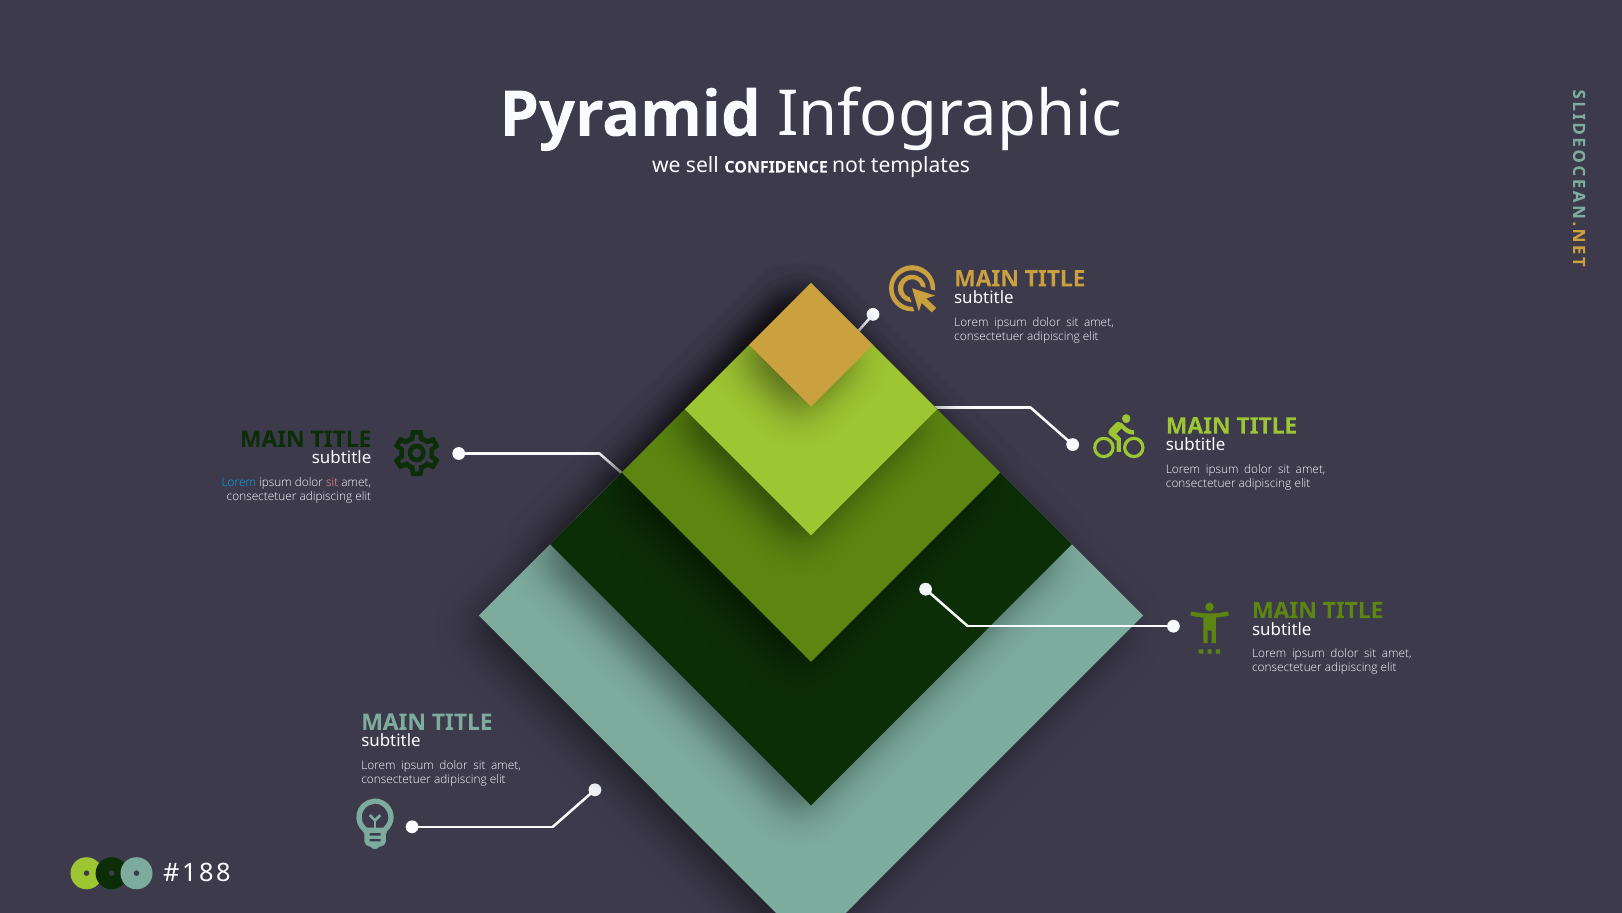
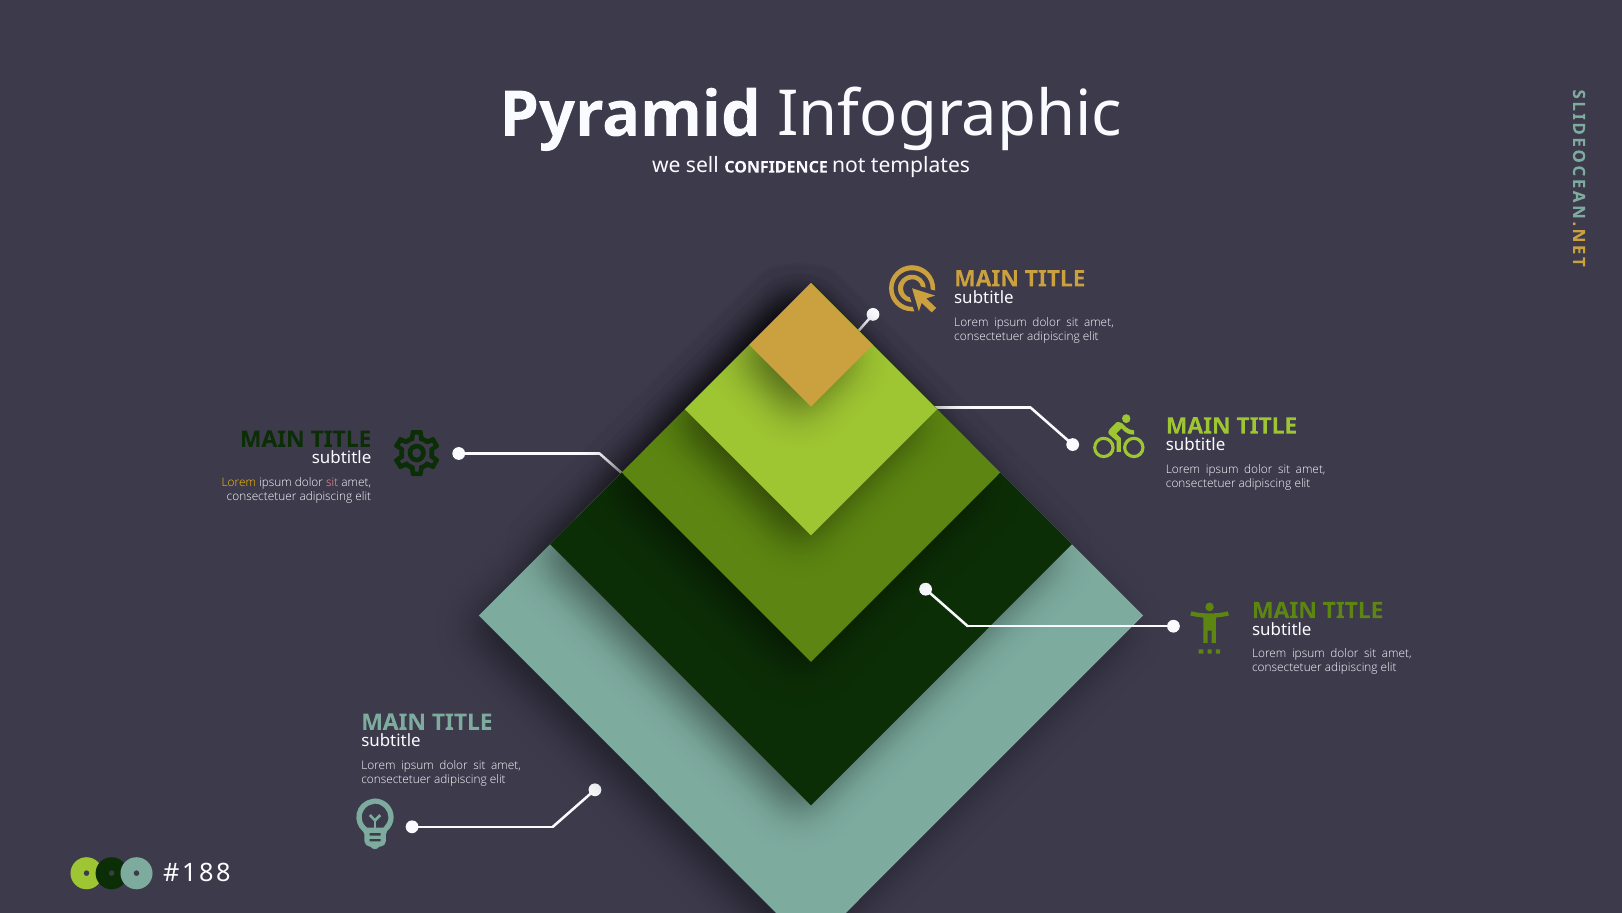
Lorem at (239, 482) colour: light blue -> yellow
